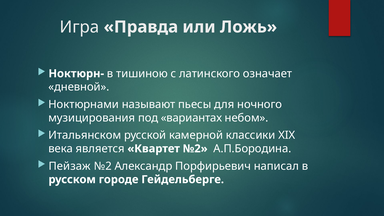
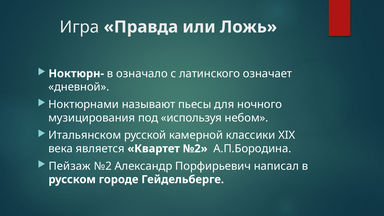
тишиною: тишиною -> означало
вариантах: вариантах -> используя
